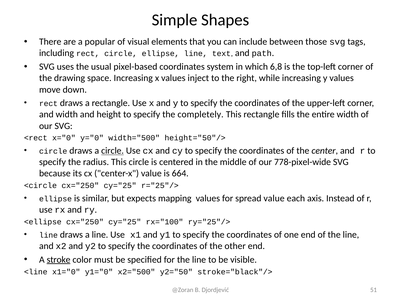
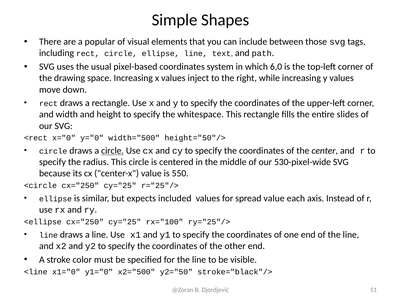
6,8: 6,8 -> 6,0
completely: completely -> whitespace
entire width: width -> slides
778-pixel-wide: 778-pixel-wide -> 530-pixel-wide
664: 664 -> 550
mapping: mapping -> included
stroke underline: present -> none
